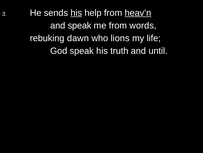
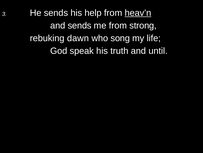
his at (76, 13) underline: present -> none
and speak: speak -> sends
words: words -> strong
lions: lions -> song
